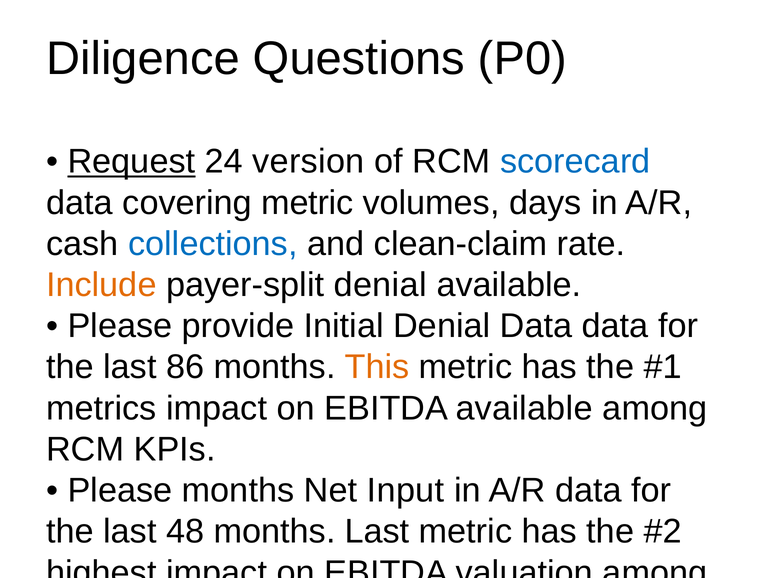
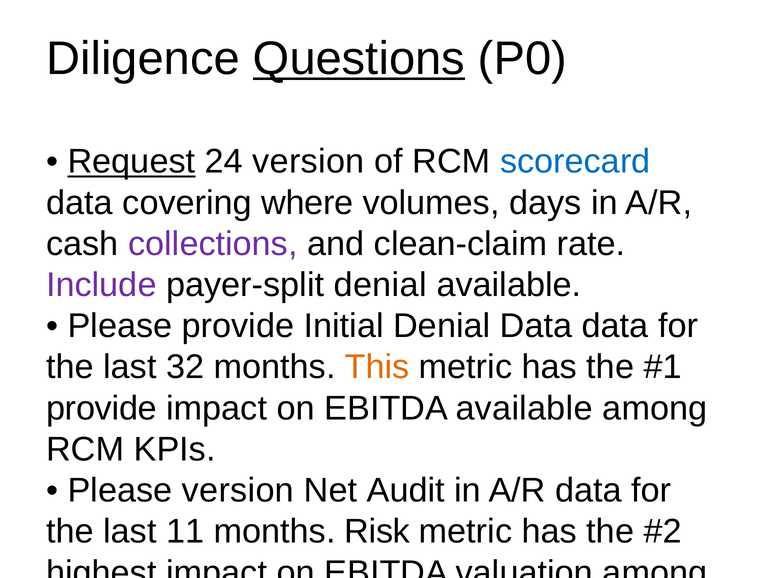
Questions underline: none -> present
covering metric: metric -> where
collections colour: blue -> purple
Include colour: orange -> purple
86: 86 -> 32
metrics at (101, 408): metrics -> provide
Please months: months -> version
Input: Input -> Audit
48: 48 -> 11
months Last: Last -> Risk
